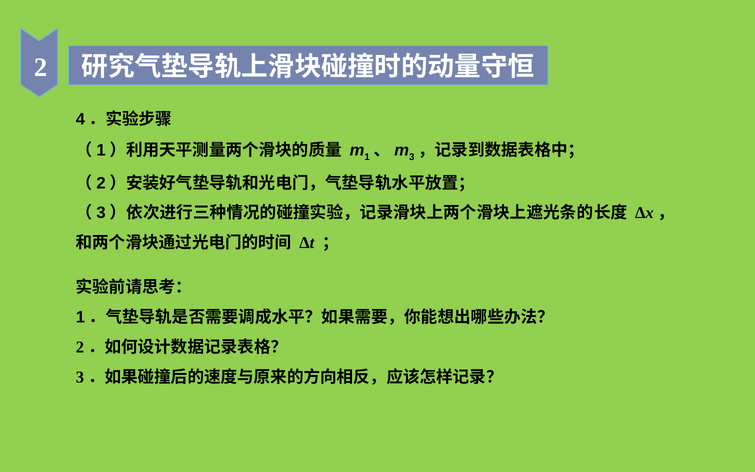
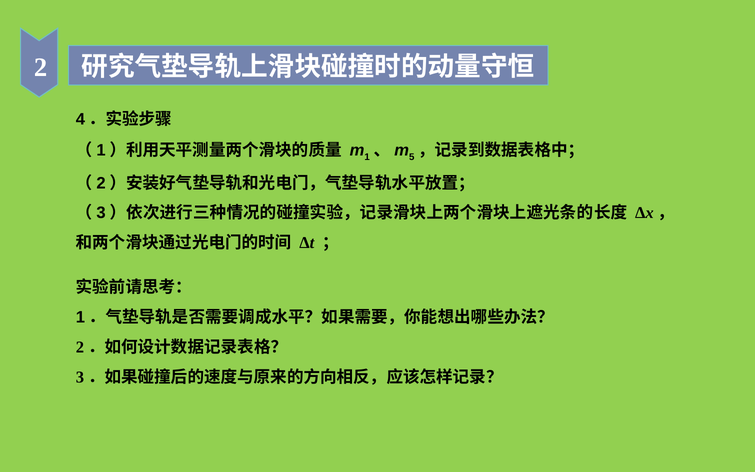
3: 3 -> 5
